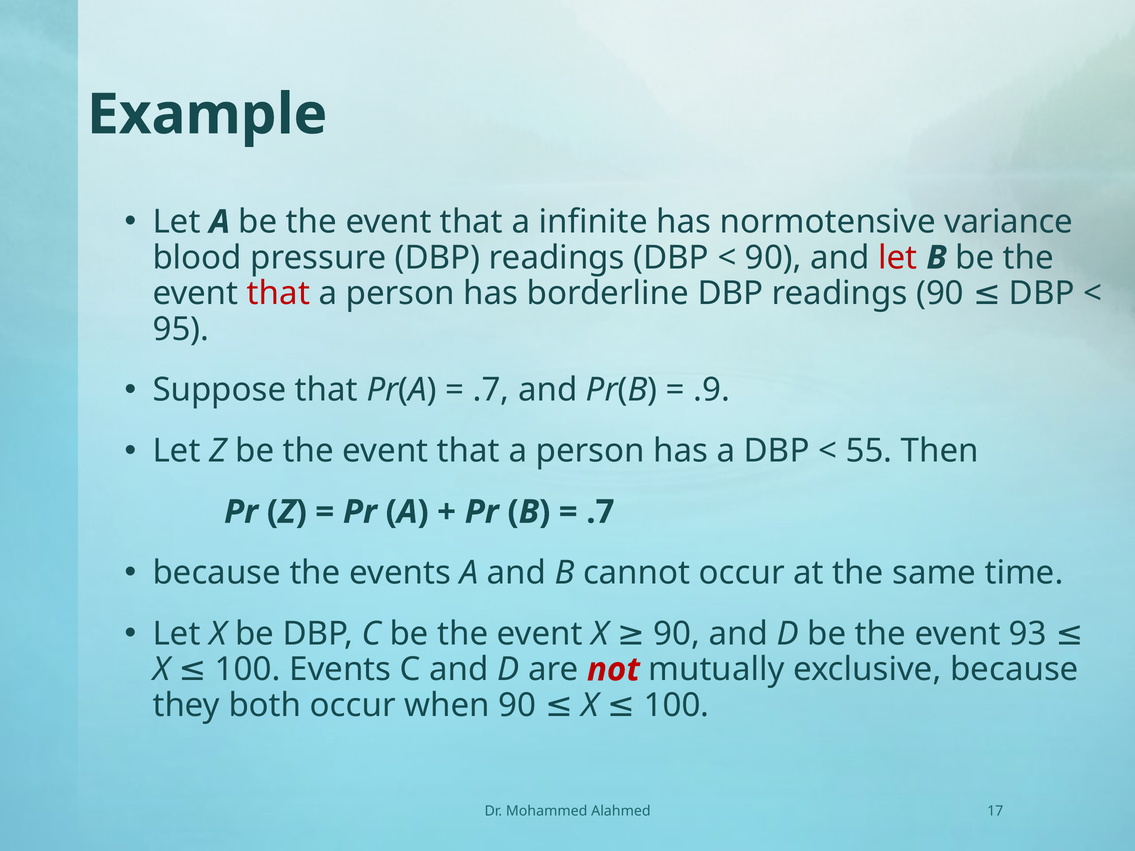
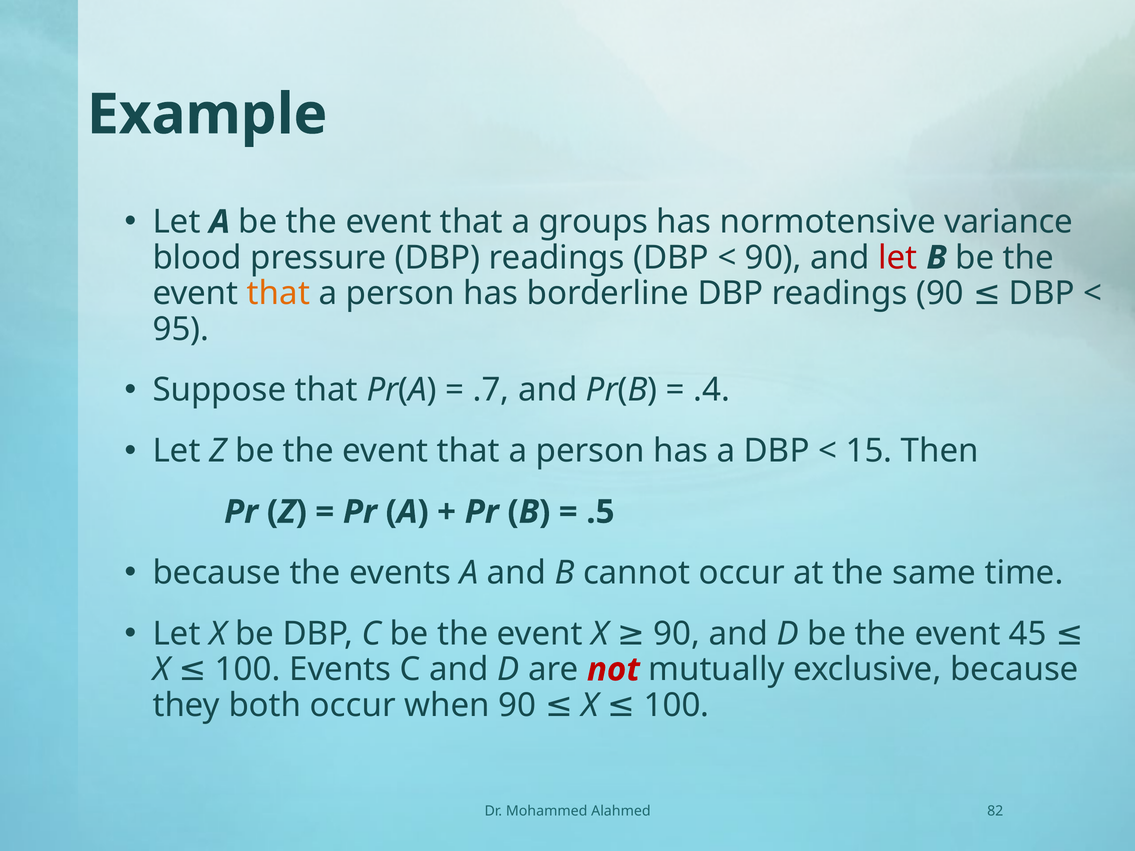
infinite: infinite -> groups
that at (278, 293) colour: red -> orange
.9: .9 -> .4
55: 55 -> 15
.7 at (600, 512): .7 -> .5
93: 93 -> 45
17: 17 -> 82
